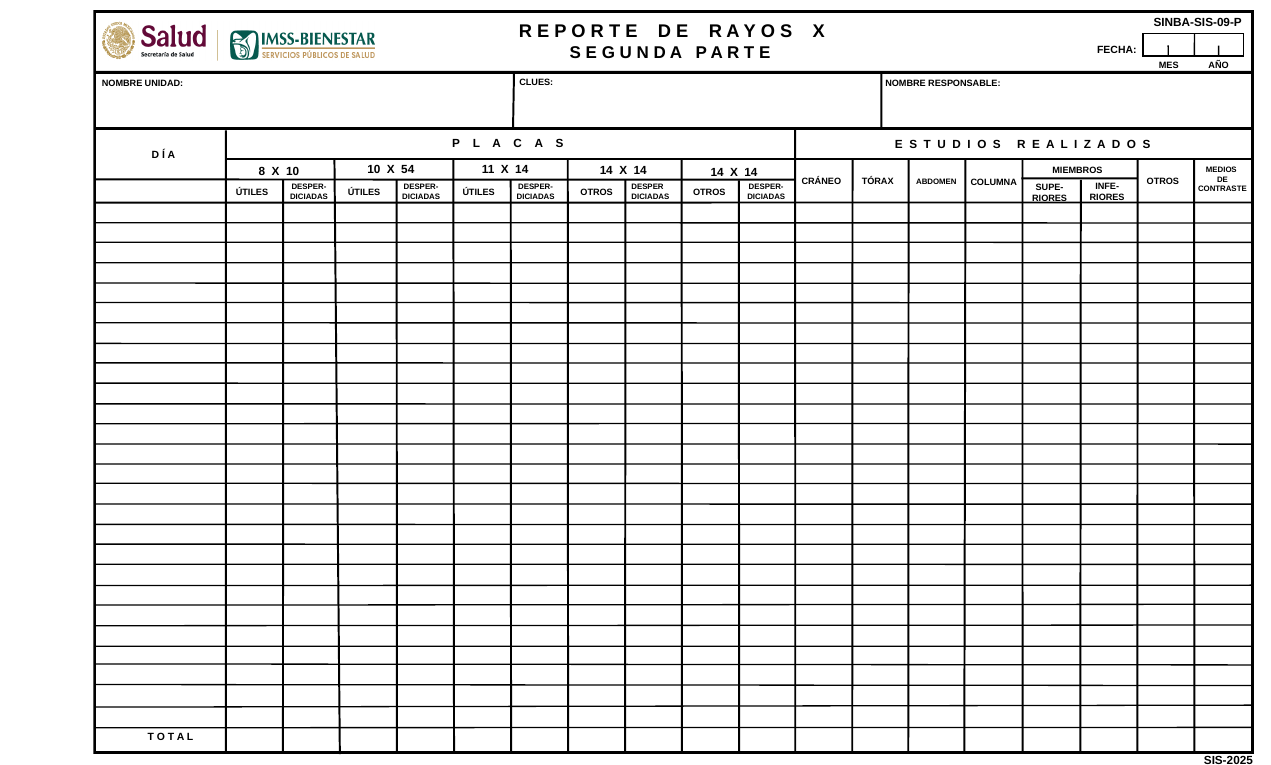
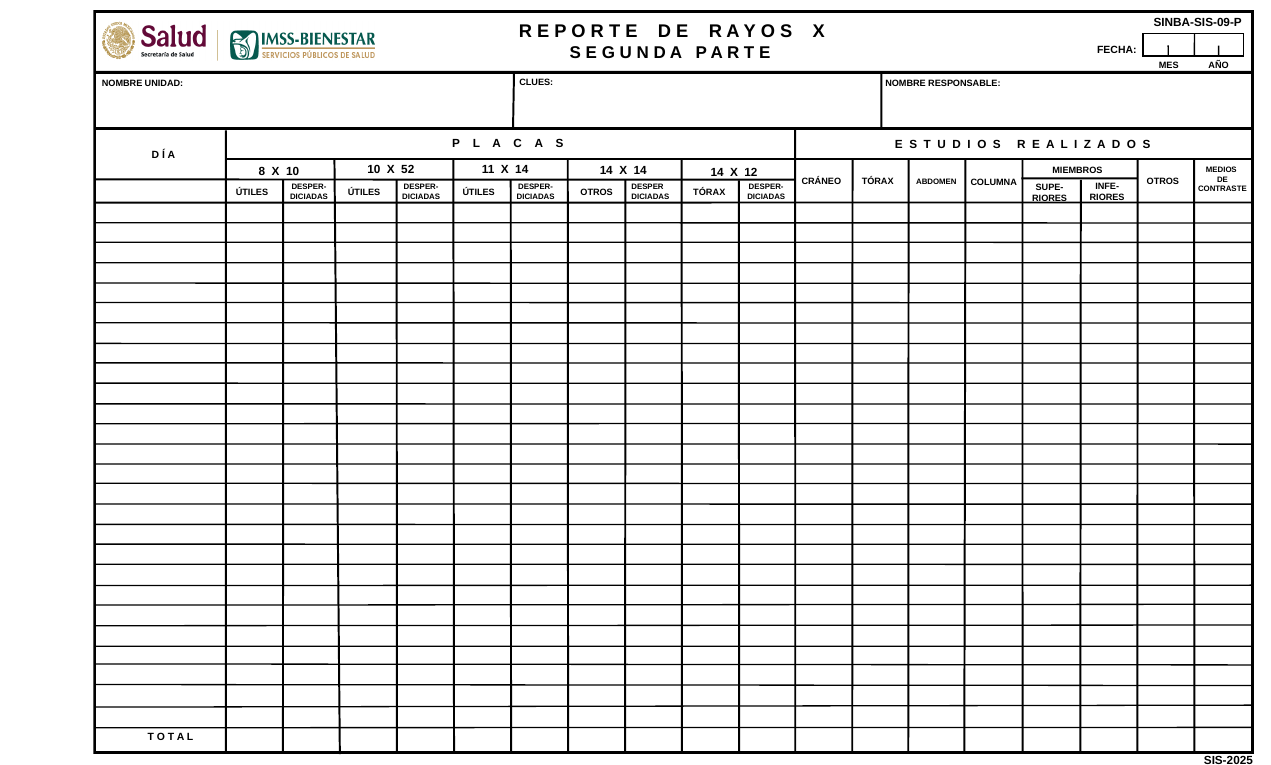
54: 54 -> 52
14 at (751, 173): 14 -> 12
OTROS at (709, 192): OTROS -> TÓRAX
